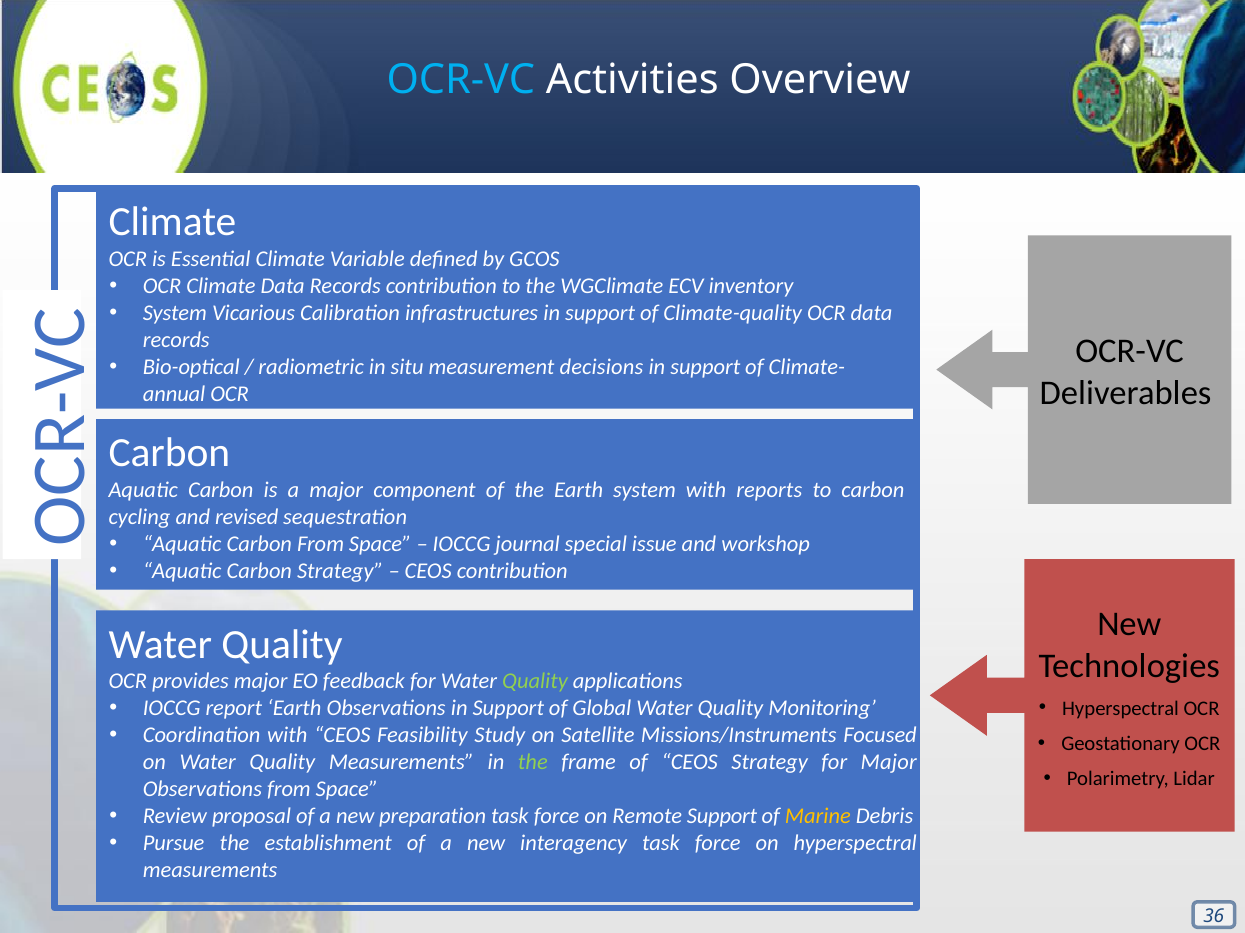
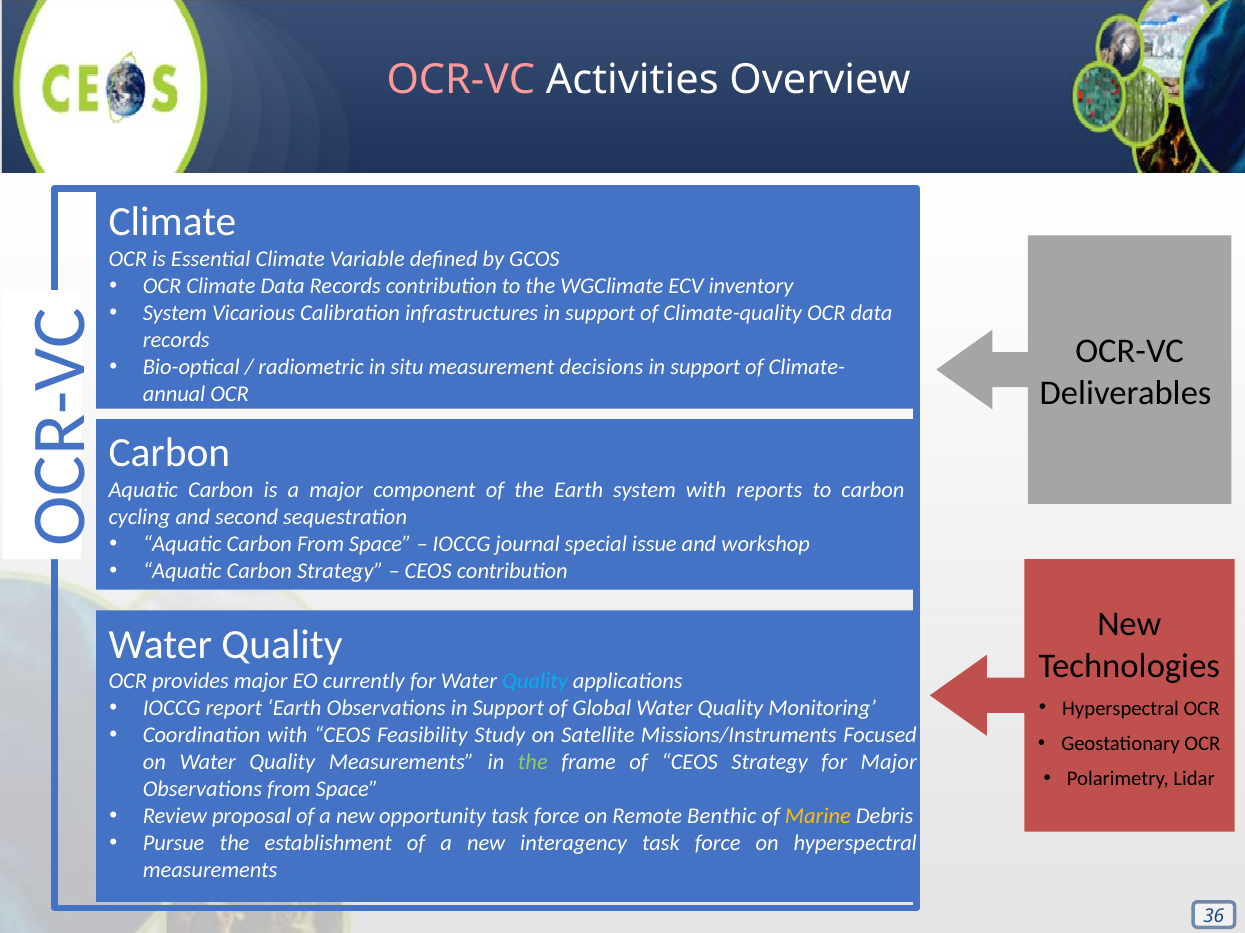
OCR-VC at (461, 80) colour: light blue -> pink
revised: revised -> second
feedback: feedback -> currently
Quality at (535, 682) colour: light green -> light blue
preparation: preparation -> opportunity
Remote Support: Support -> Benthic
